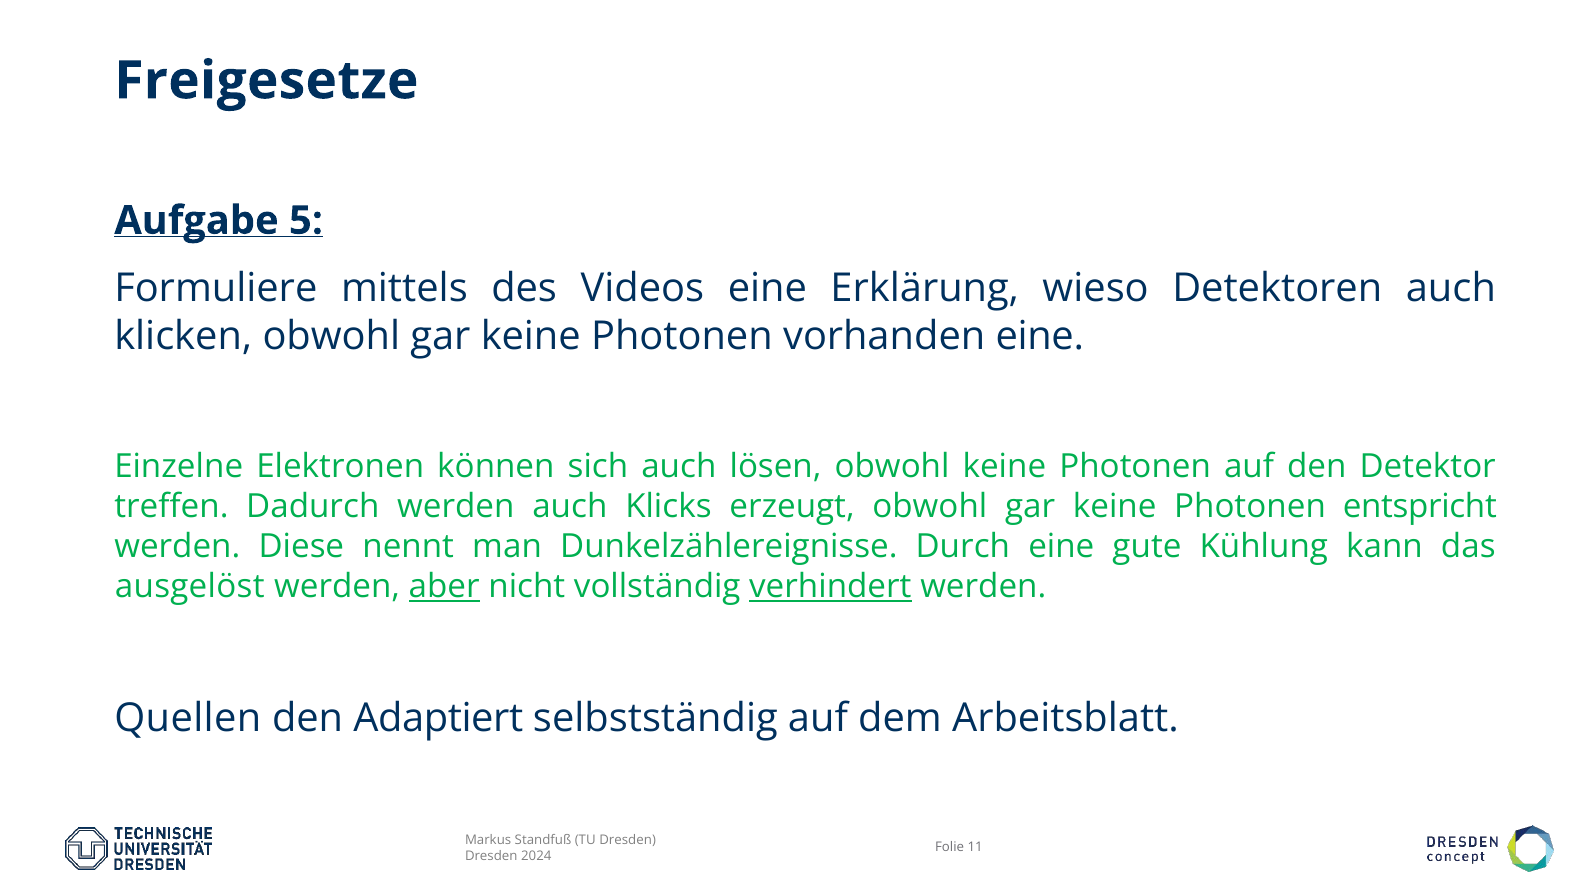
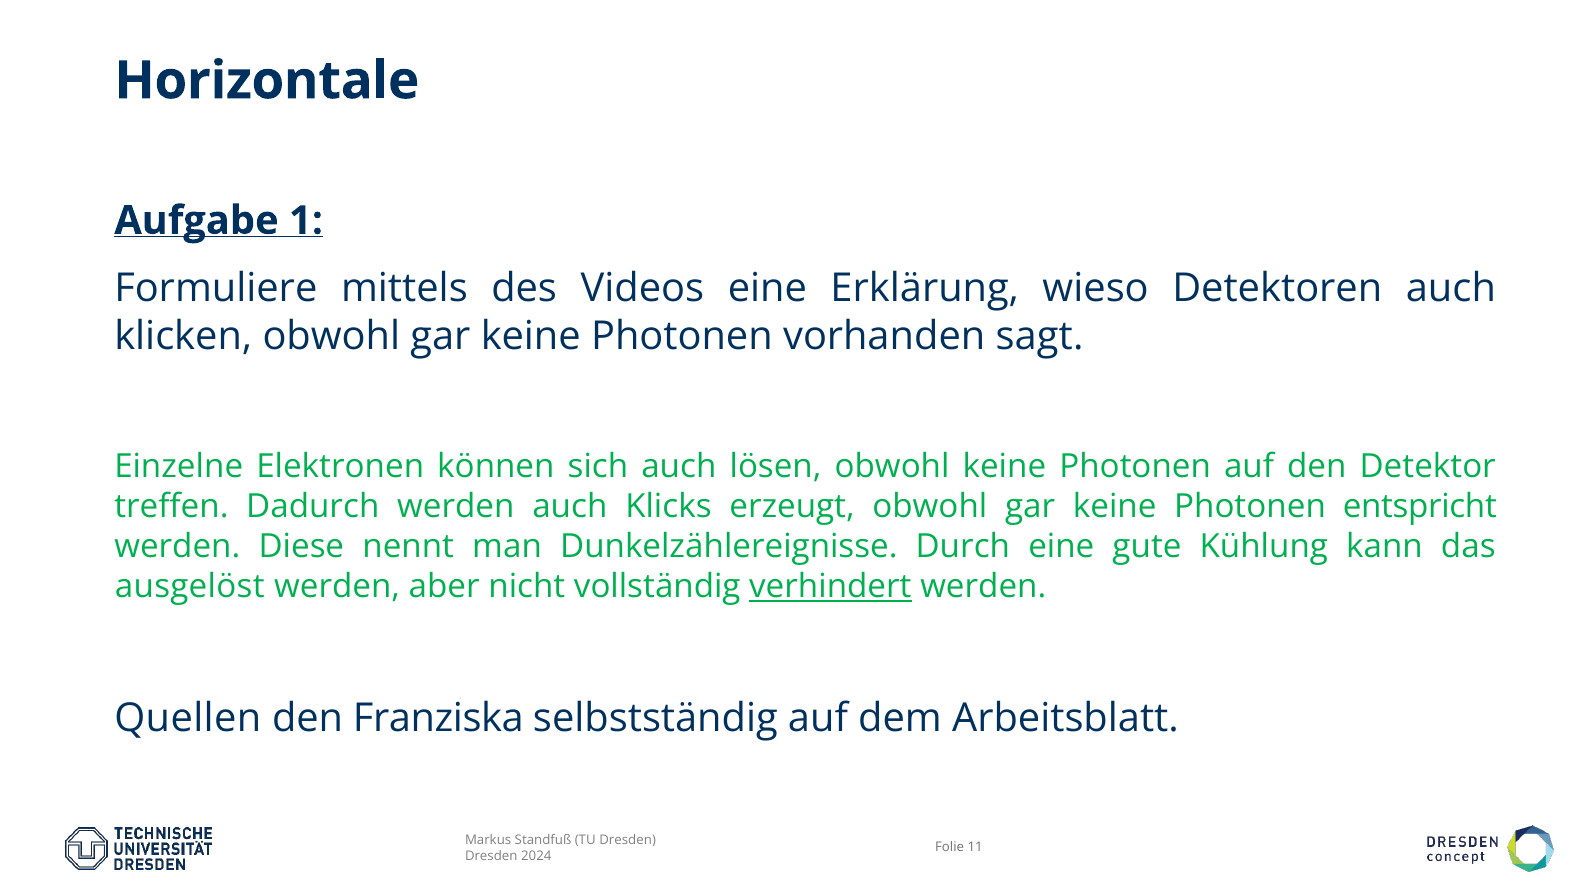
Freigesetze: Freigesetze -> Horizontale
5: 5 -> 1
vorhanden eine: eine -> sagt
aber underline: present -> none
Adaptiert: Adaptiert -> Franziska
